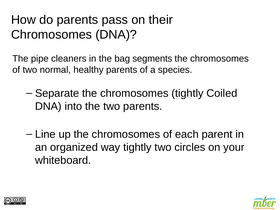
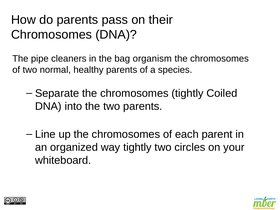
segments: segments -> organism
